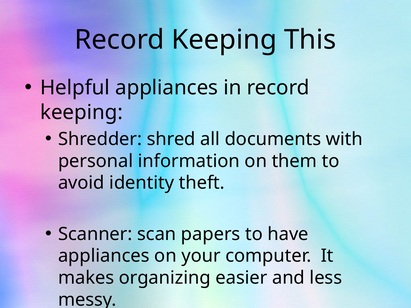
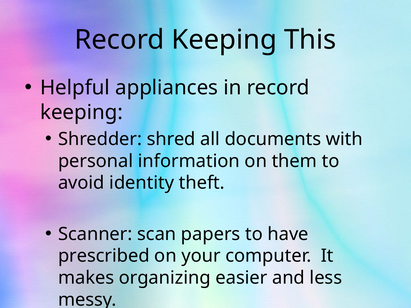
appliances at (104, 256): appliances -> prescribed
